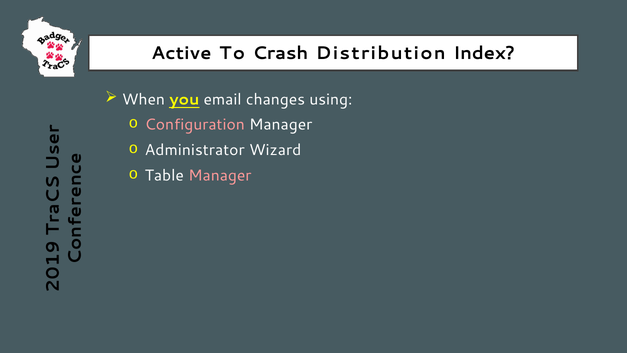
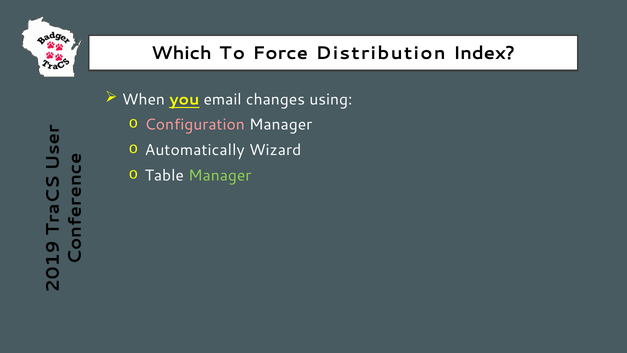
Active: Active -> Which
Crash: Crash -> Force
Administrator: Administrator -> Automatically
Manager at (220, 175) colour: pink -> light green
